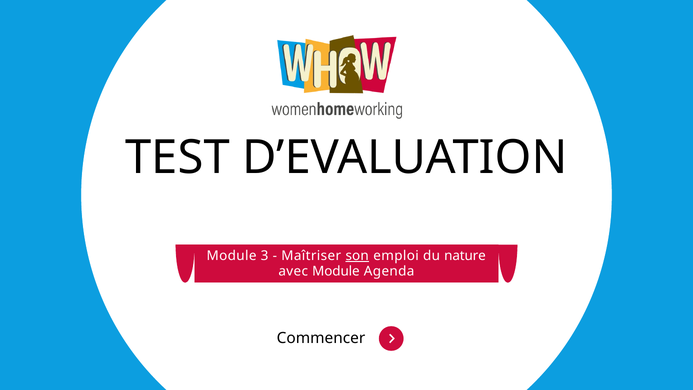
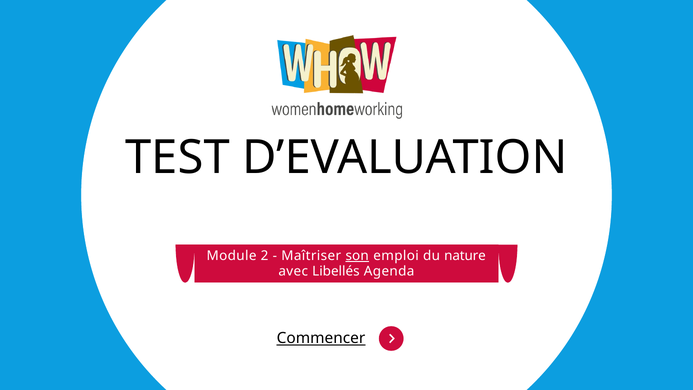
3: 3 -> 2
avec Module: Module -> Libellés
Commencer underline: none -> present
